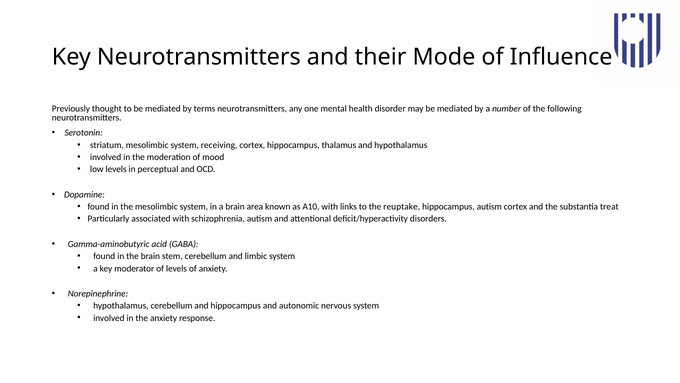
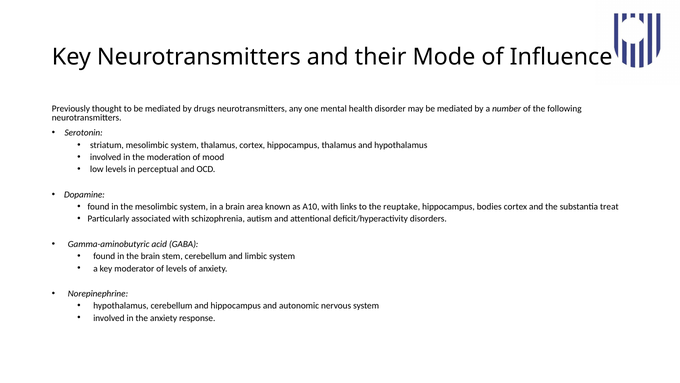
terms: terms -> drugs
system receiving: receiving -> thalamus
hippocampus autism: autism -> bodies
